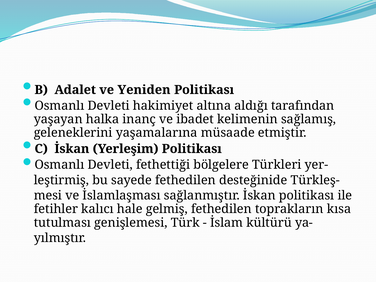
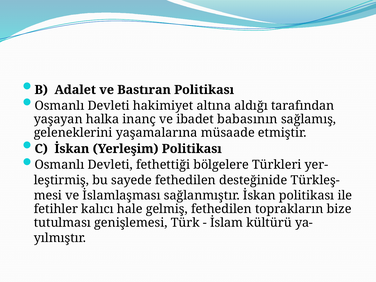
Yeniden: Yeniden -> Bastıran
kelimenin: kelimenin -> babasının
kısa: kısa -> bize
